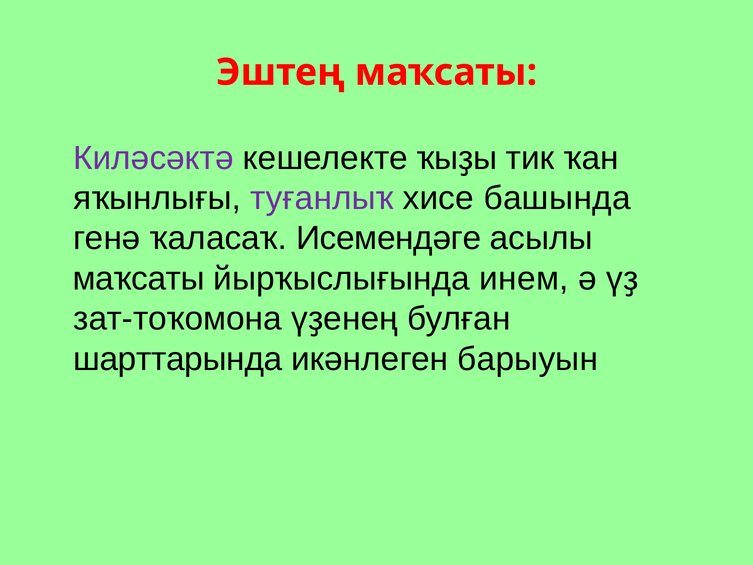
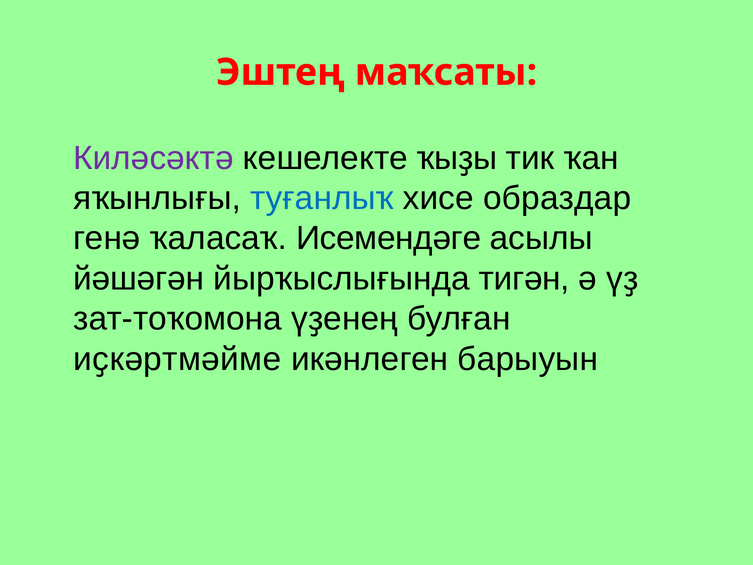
туғанлыҡ colour: purple -> blue
башында: башында -> образдар
маҡсаты at (139, 278): маҡсаты -> йәшәгән
инем: инем -> тигән
шарттарында: шарттарында -> иҫкәртмәйме
